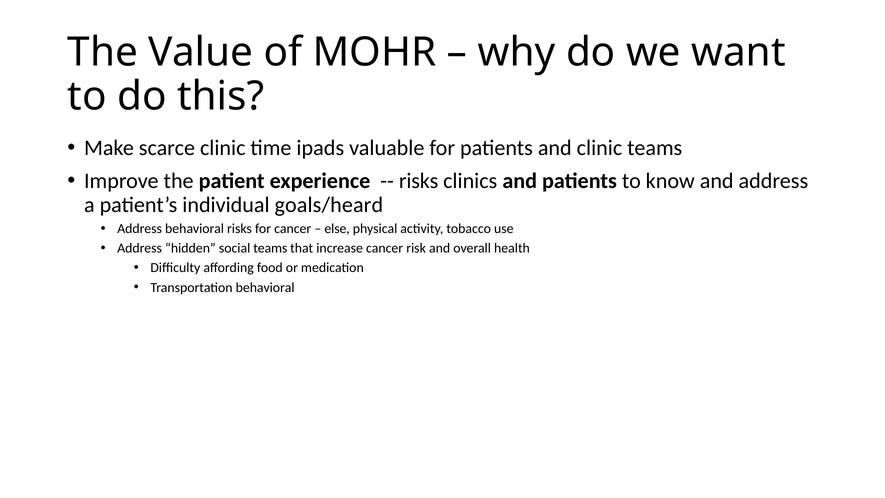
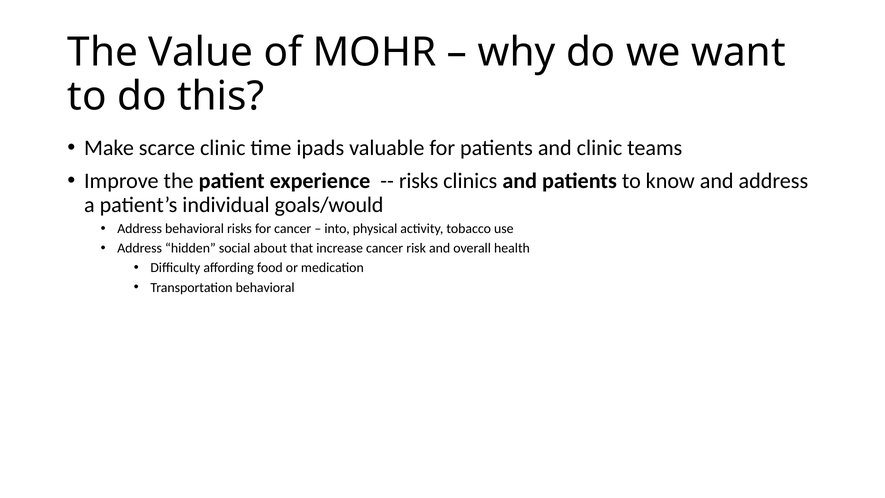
goals/heard: goals/heard -> goals/would
else: else -> into
social teams: teams -> about
